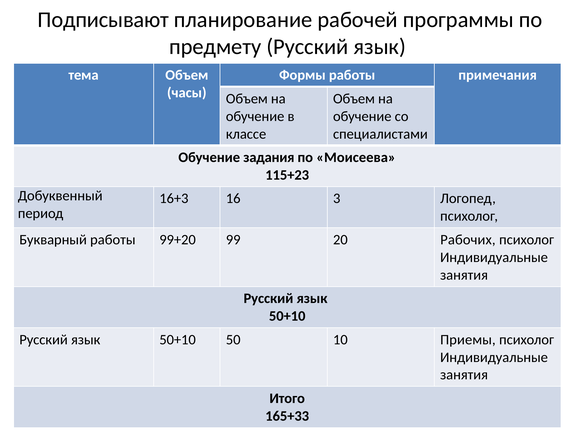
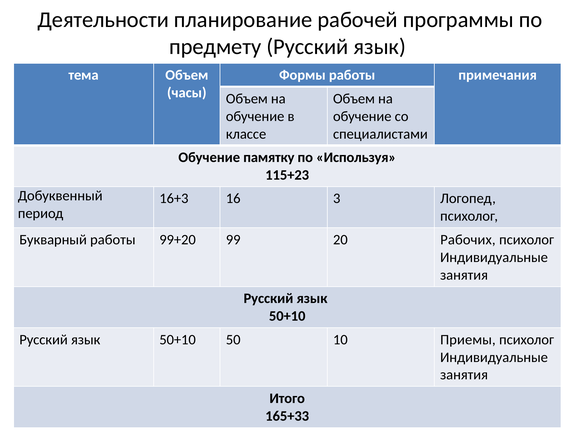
Подписывают: Подписывают -> Деятельности
задания: задания -> памятку
Моисеева: Моисеева -> Используя
